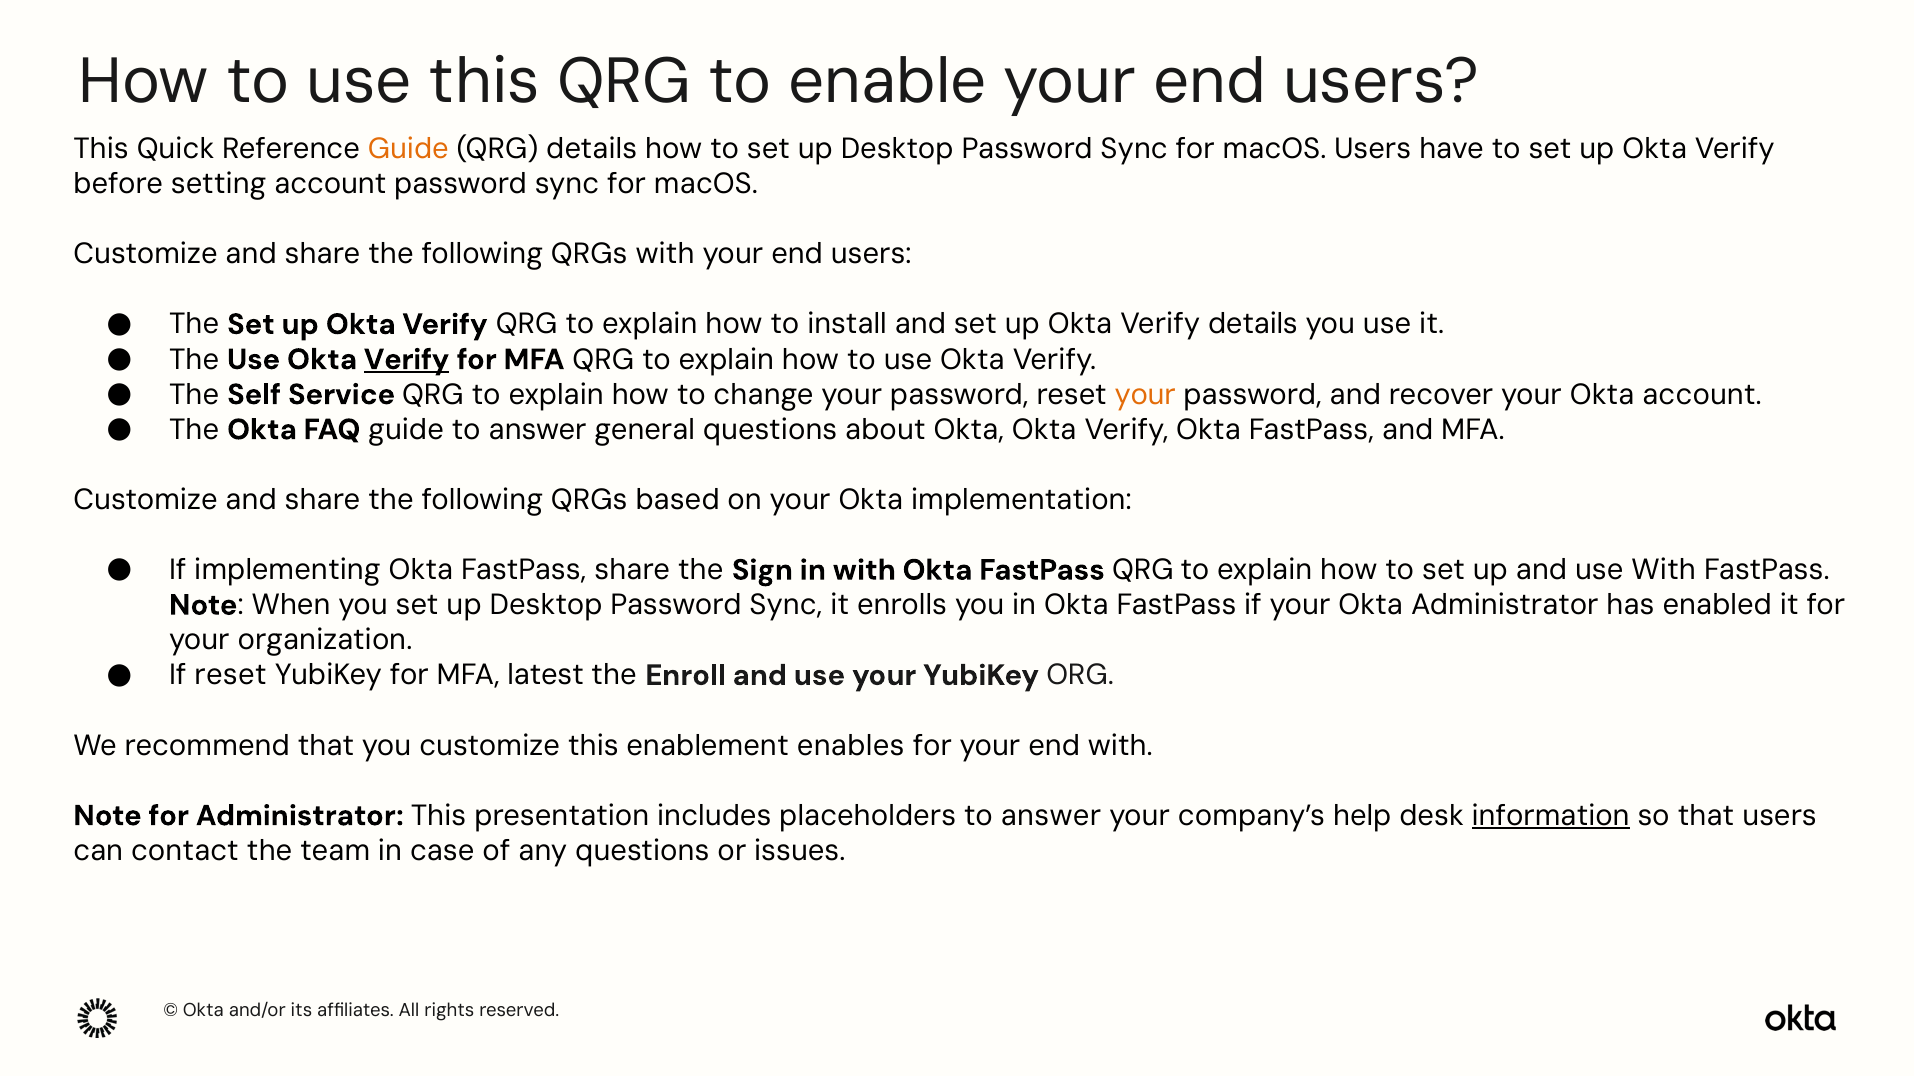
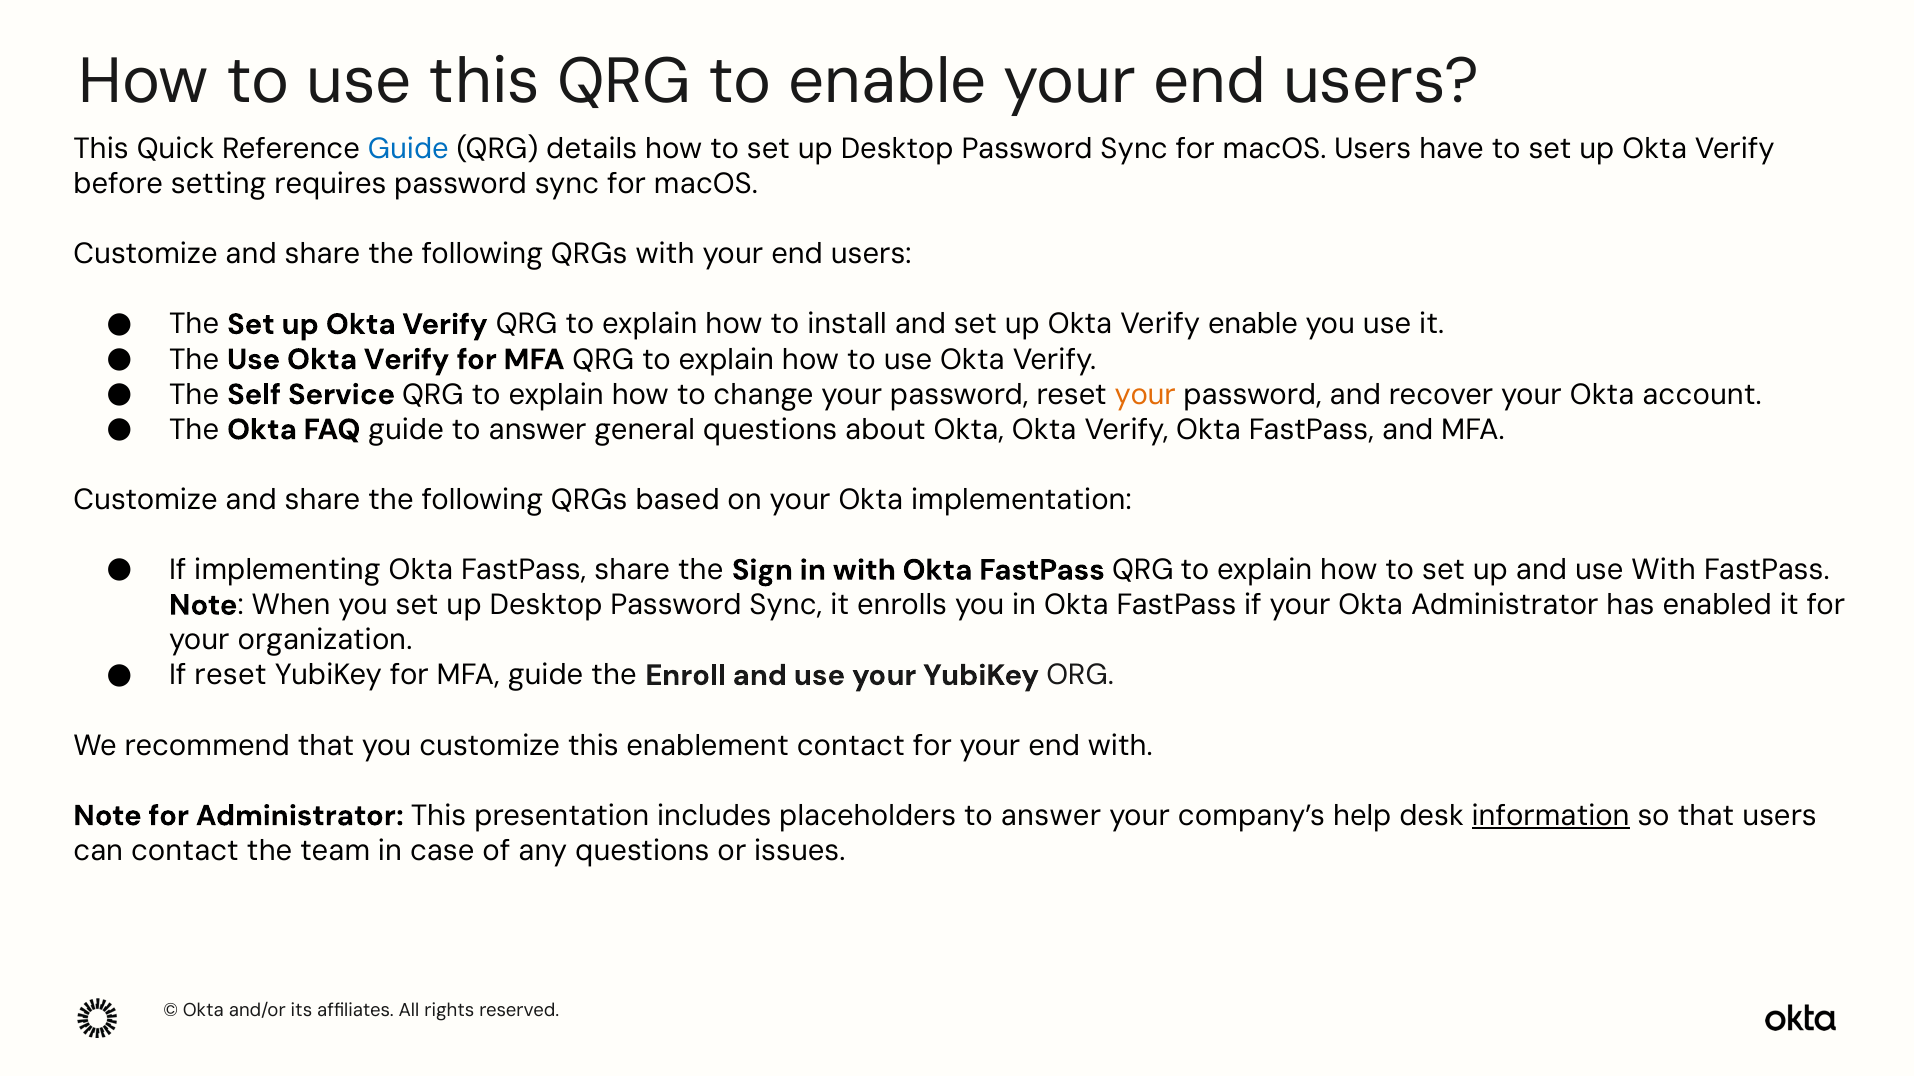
Guide at (408, 149) colour: orange -> blue
setting account: account -> requires
Verify details: details -> enable
Verify at (407, 360) underline: present -> none
MFA latest: latest -> guide
enablement enables: enables -> contact
